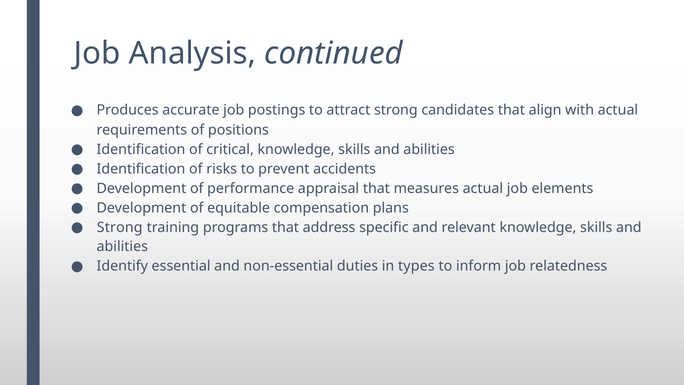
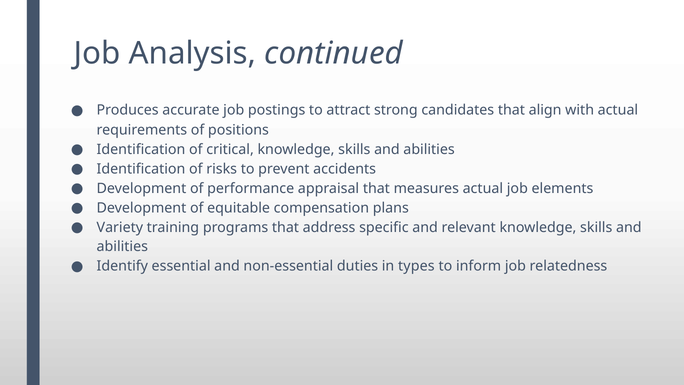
Strong at (120, 227): Strong -> Variety
